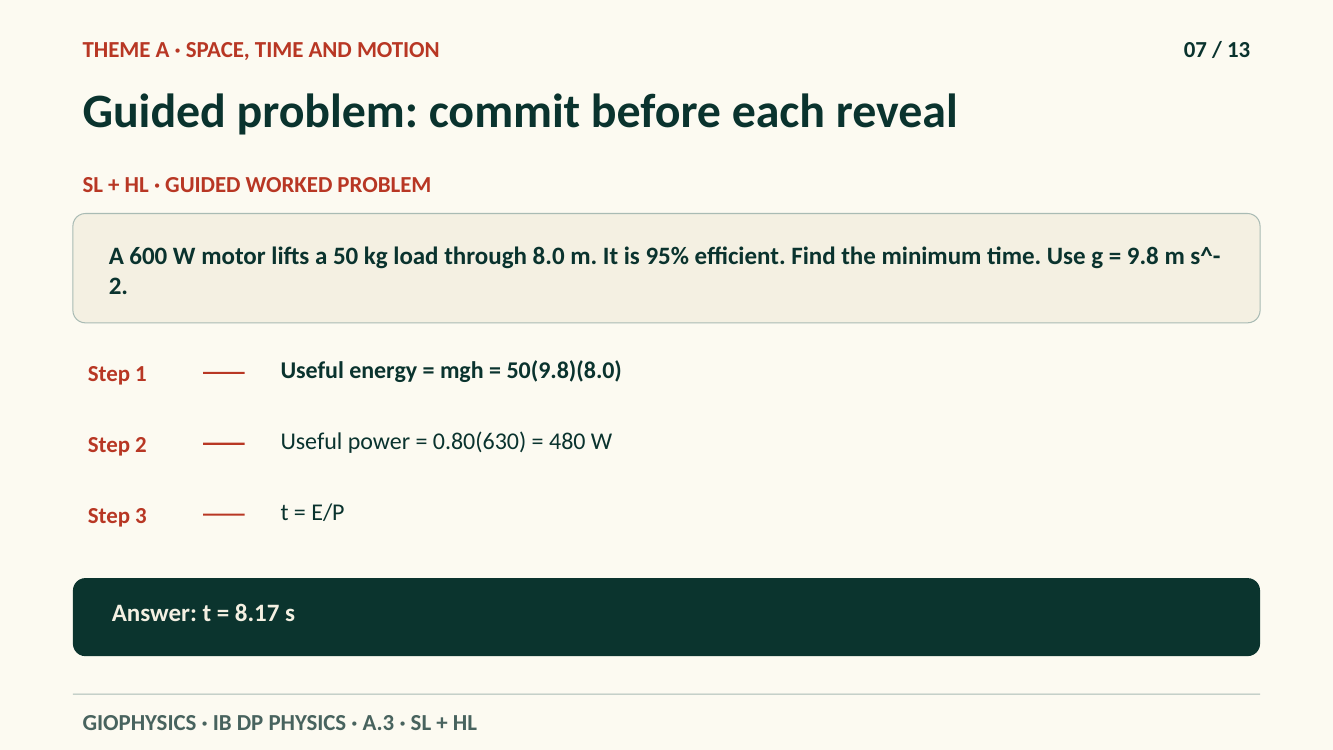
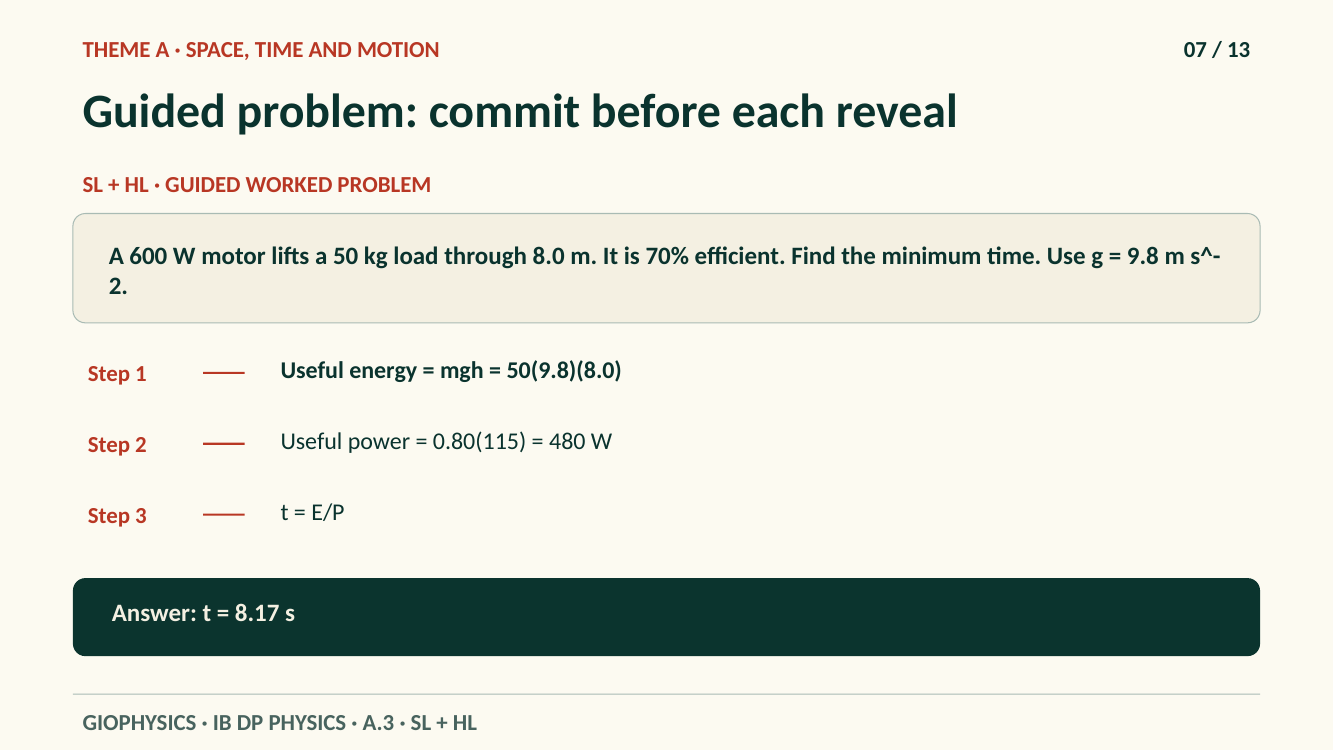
95%: 95% -> 70%
0.80(630: 0.80(630 -> 0.80(115
